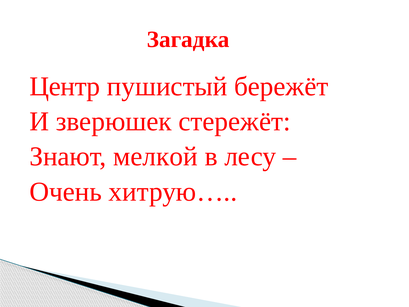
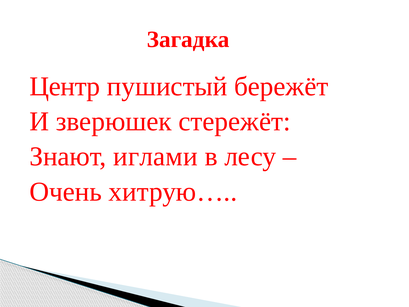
мелкой: мелкой -> иглами
